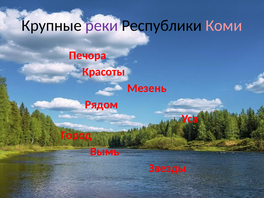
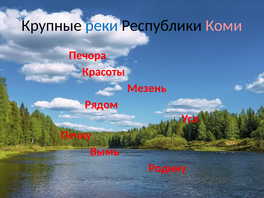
реки colour: purple -> blue
Город: Город -> Печку
Звезды: Звезды -> Родину
